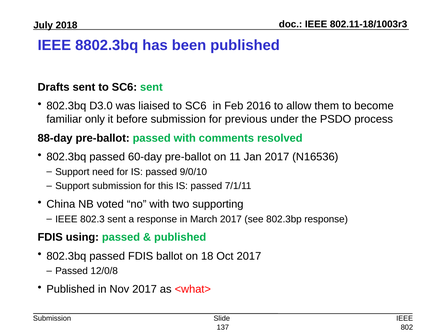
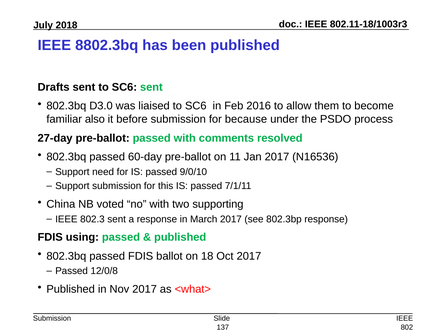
only: only -> also
previous: previous -> because
88-day: 88-day -> 27-day
